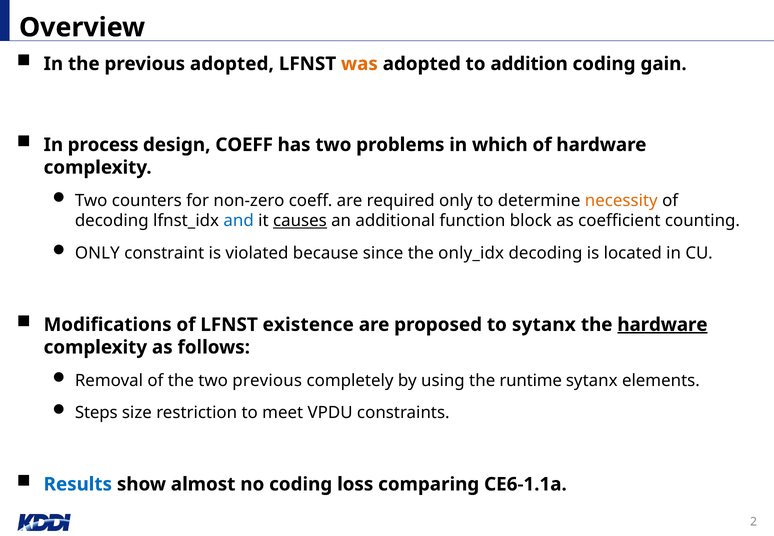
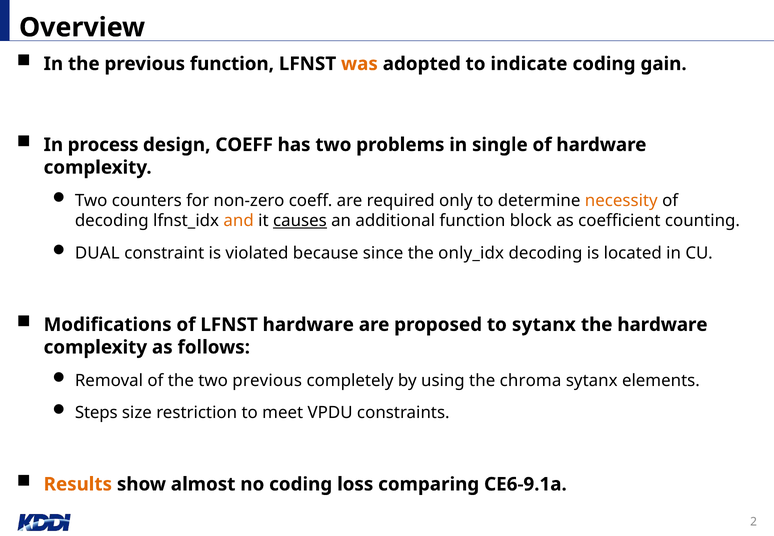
previous adopted: adopted -> function
addition: addition -> indicate
which: which -> single
and colour: blue -> orange
ONLY at (97, 253): ONLY -> DUAL
LFNST existence: existence -> hardware
hardware at (662, 325) underline: present -> none
runtime: runtime -> chroma
Results colour: blue -> orange
CE6-1.1a: CE6-1.1a -> CE6-9.1a
